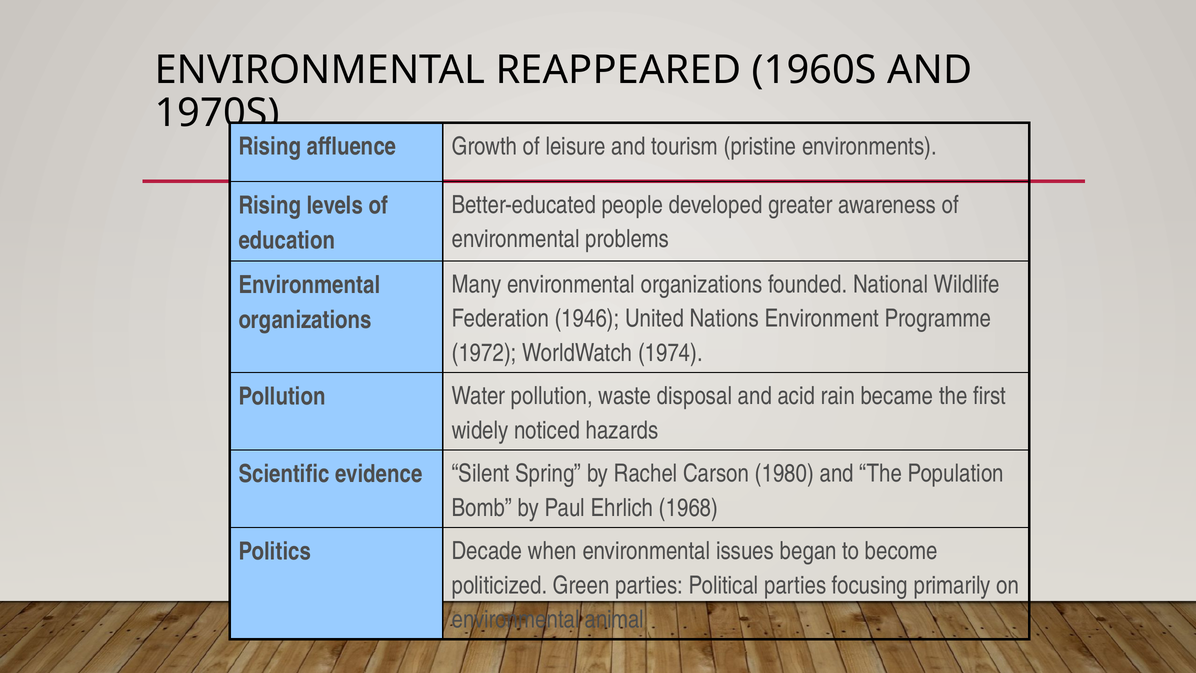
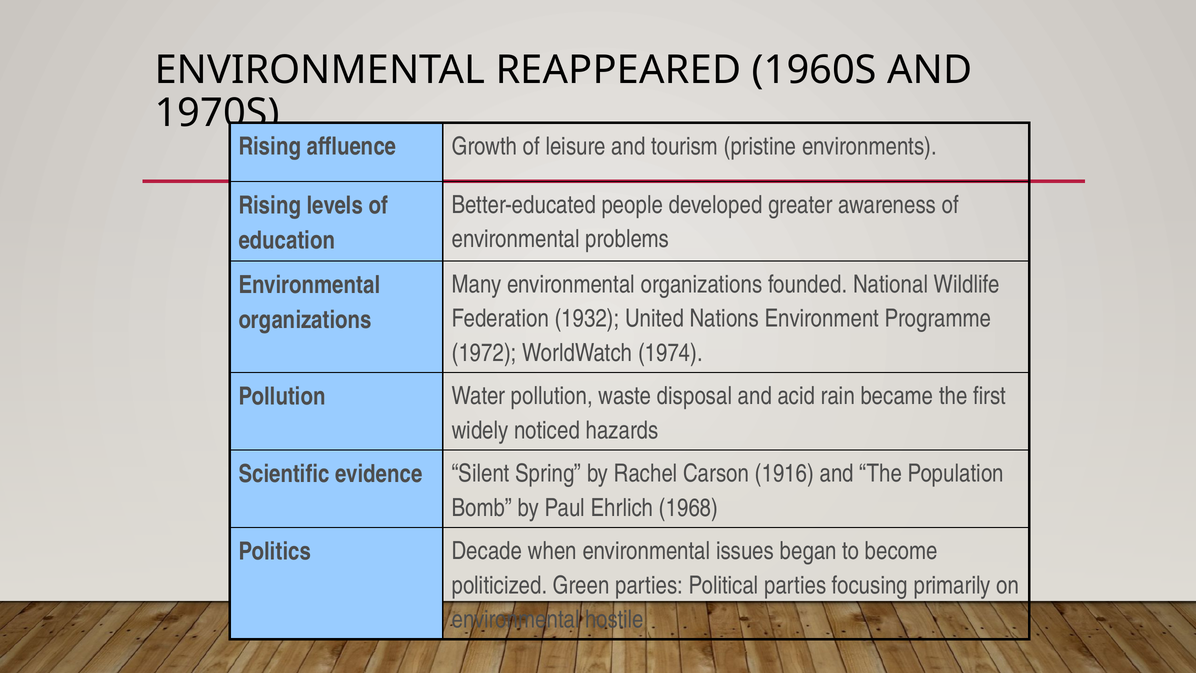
1946: 1946 -> 1932
1980: 1980 -> 1916
animal: animal -> hostile
